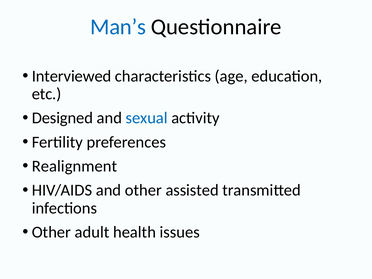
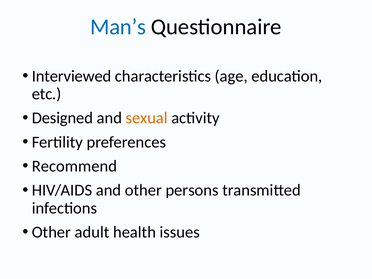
sexual colour: blue -> orange
Realignment: Realignment -> Recommend
assisted: assisted -> persons
